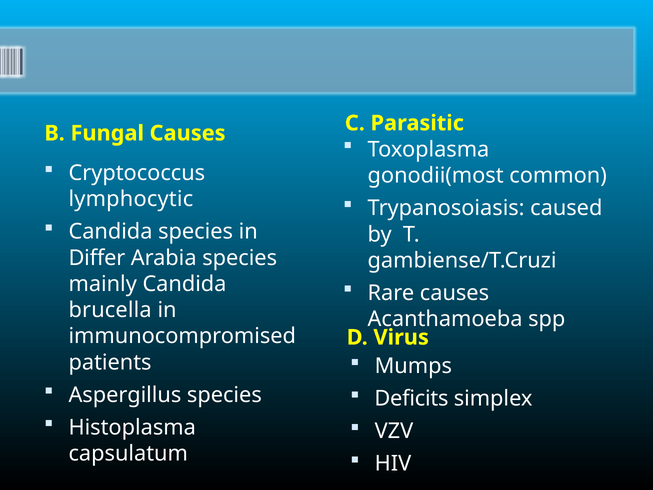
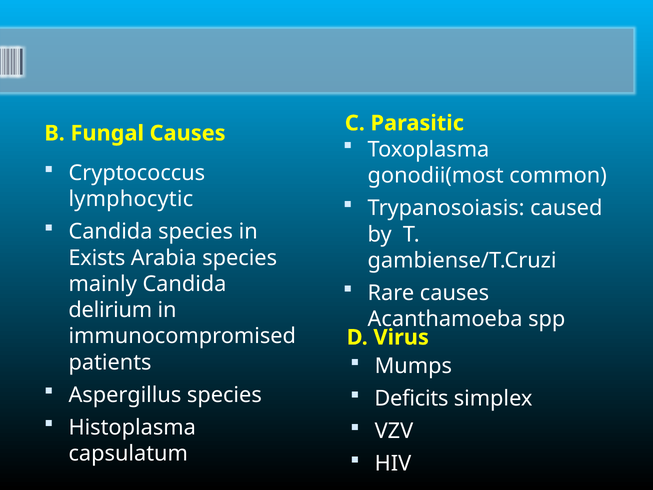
Differ: Differ -> Exists
brucella: brucella -> delirium
